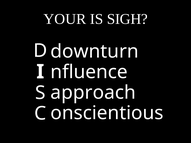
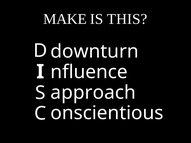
YOUR: YOUR -> MAKE
SIGH: SIGH -> THIS
